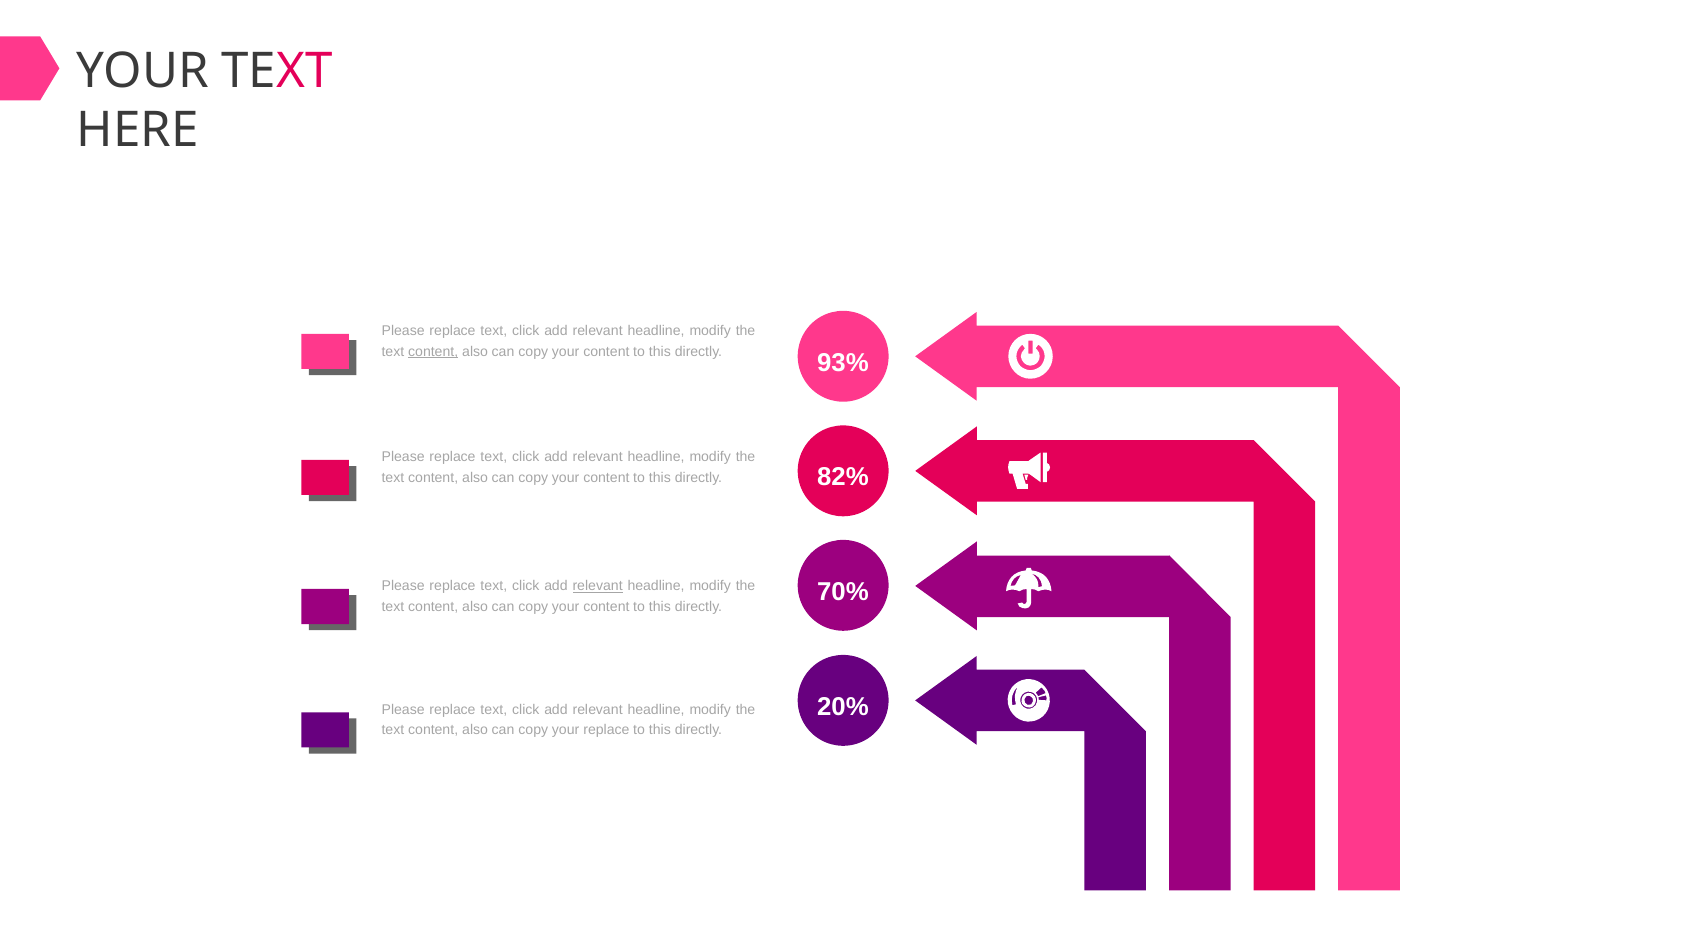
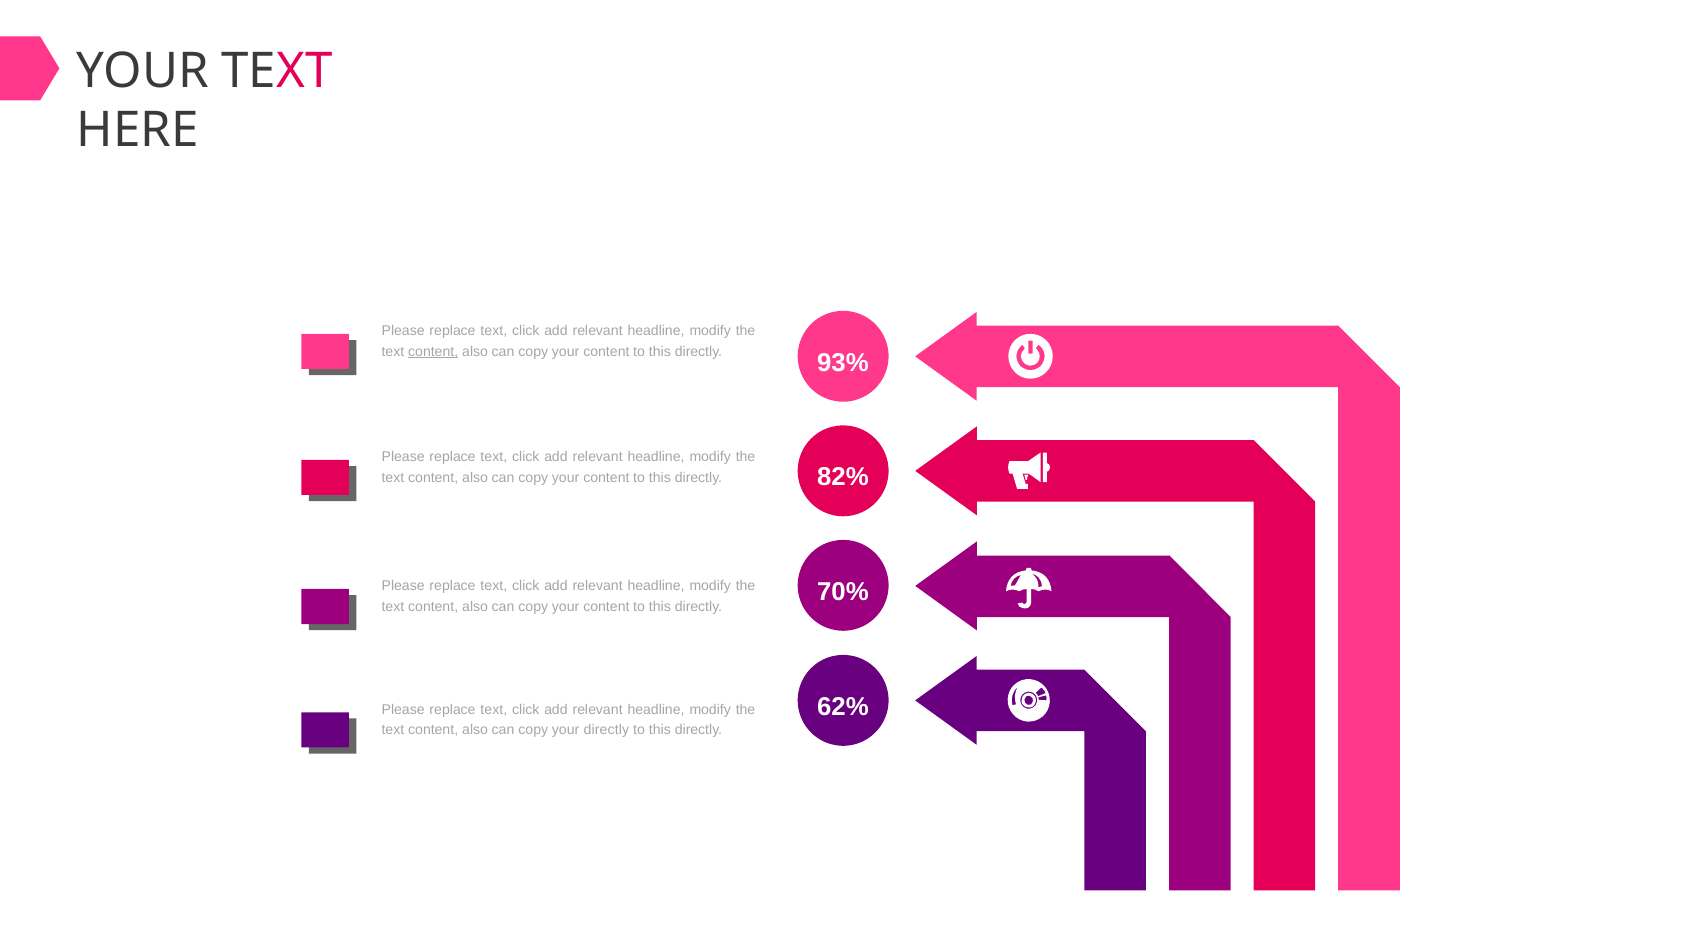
relevant at (598, 586) underline: present -> none
20%: 20% -> 62%
your replace: replace -> directly
